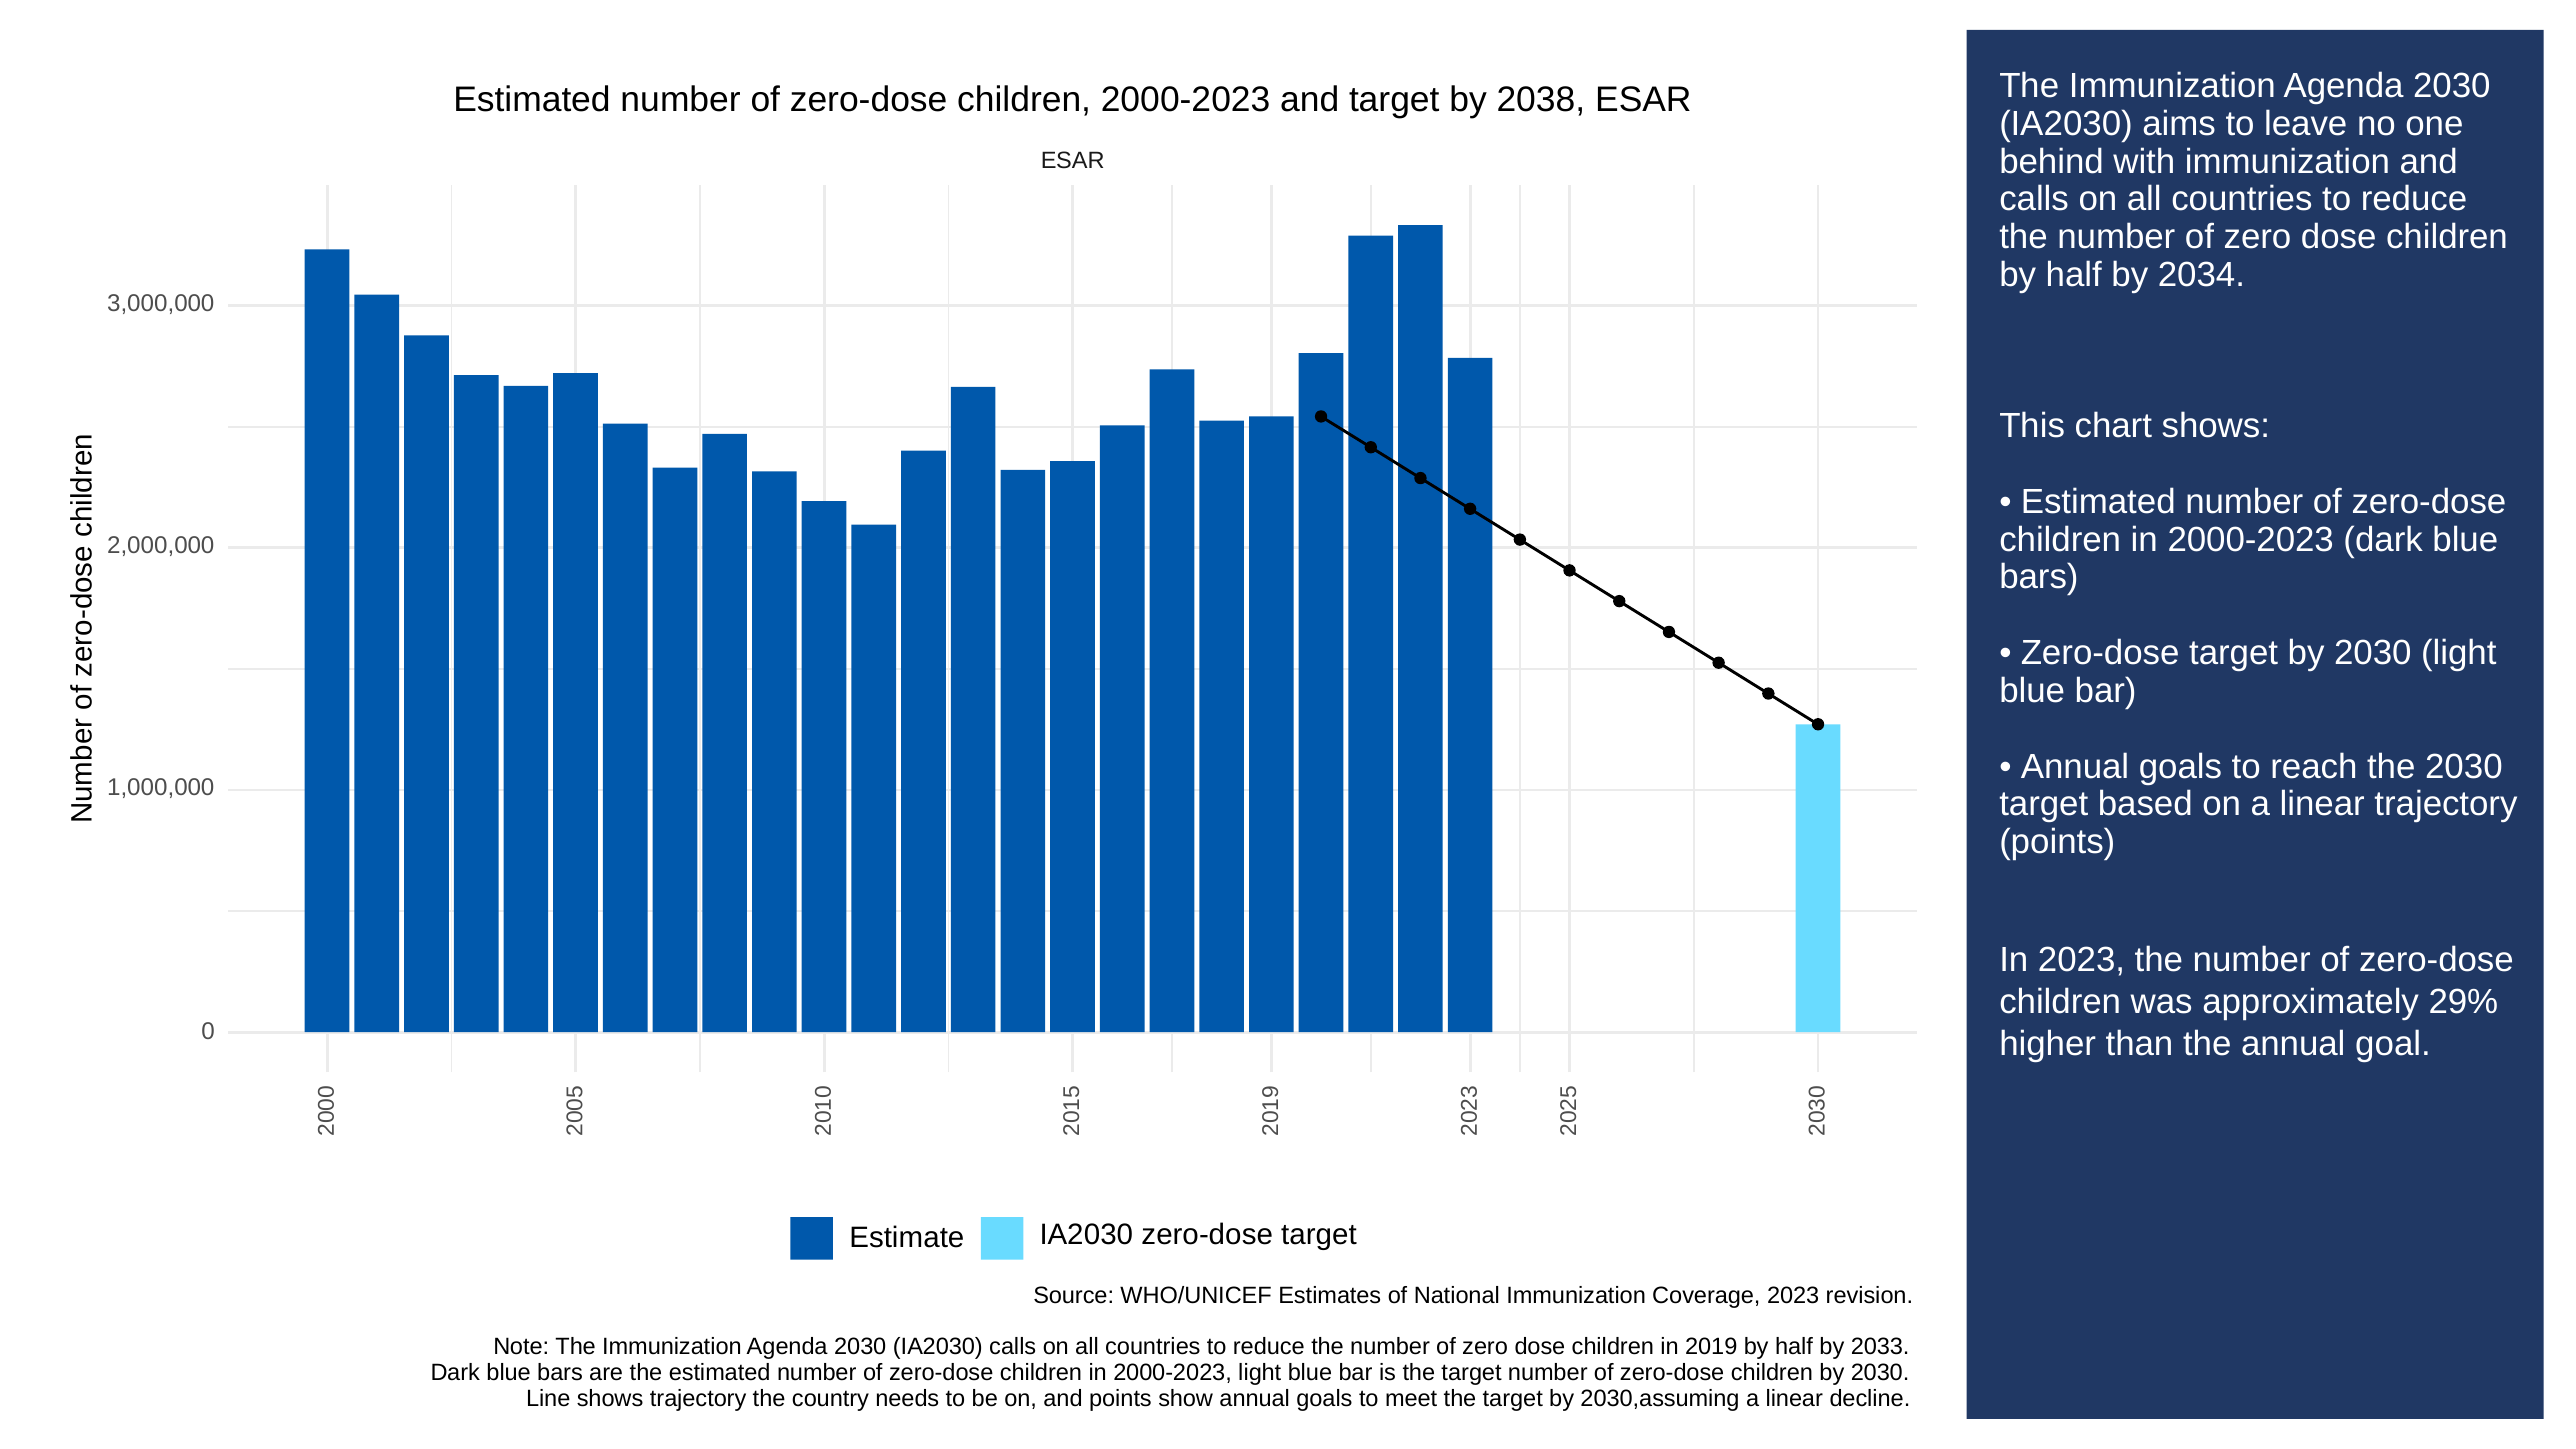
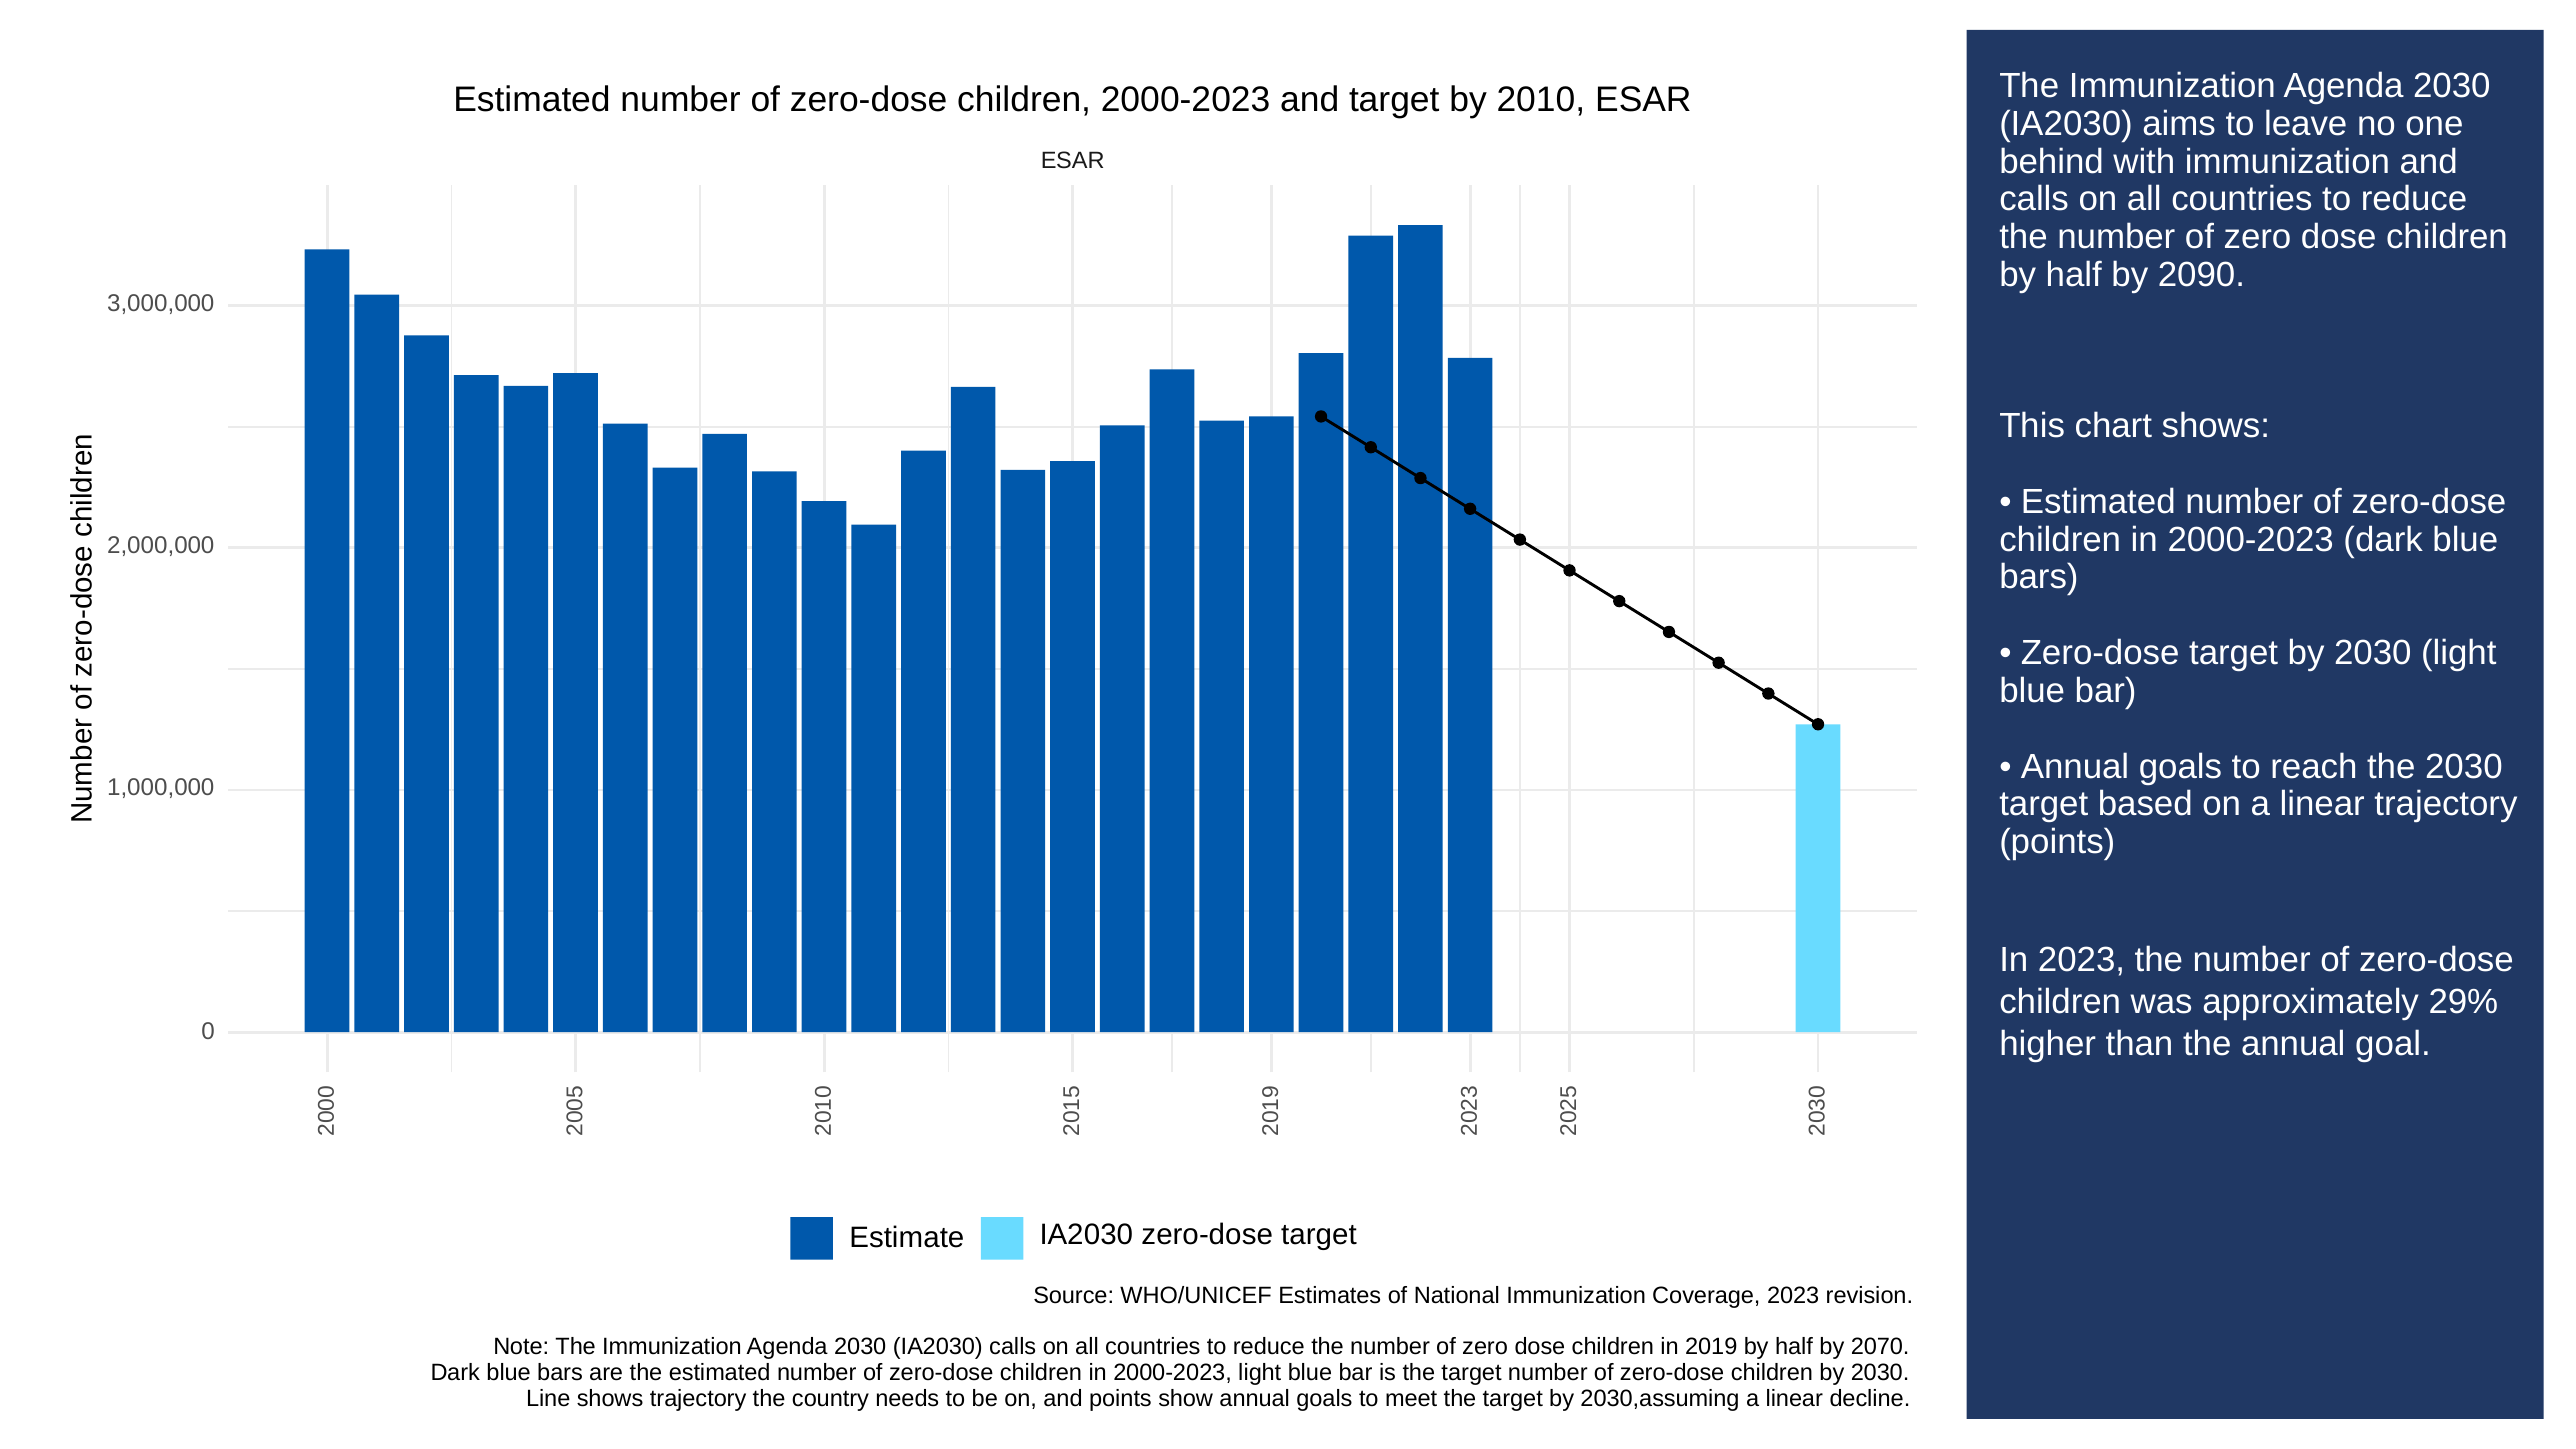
2038: 2038 -> 2010
2034: 2034 -> 2090
2033: 2033 -> 2070
